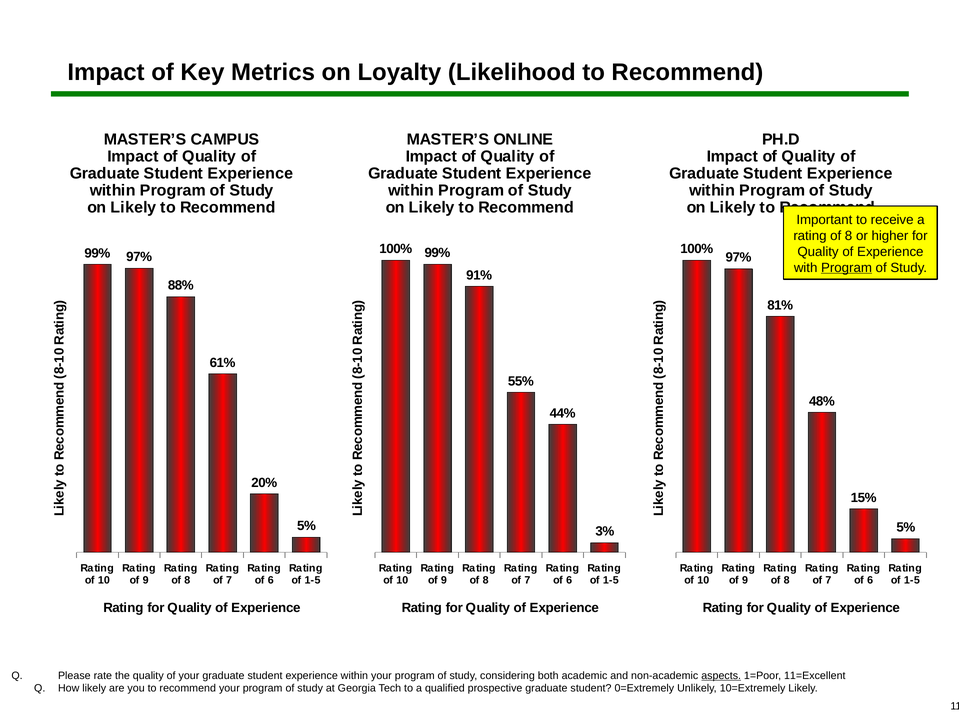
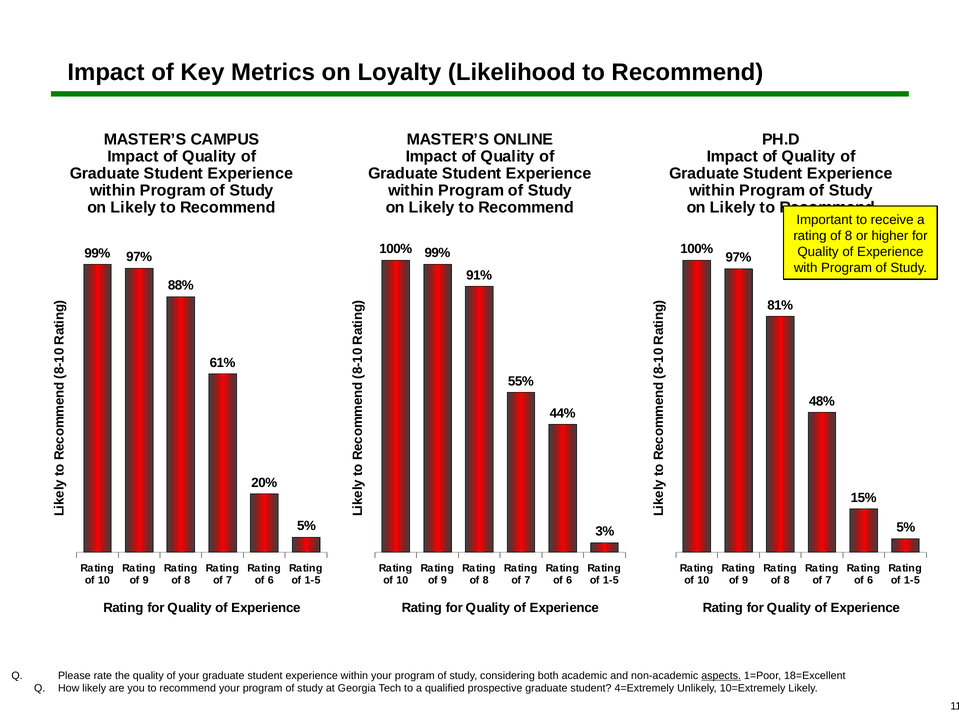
Program at (847, 268) underline: present -> none
11=Excellent: 11=Excellent -> 18=Excellent
0=Extremely: 0=Extremely -> 4=Extremely
